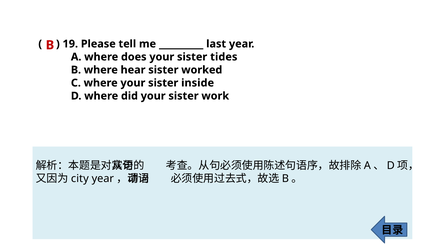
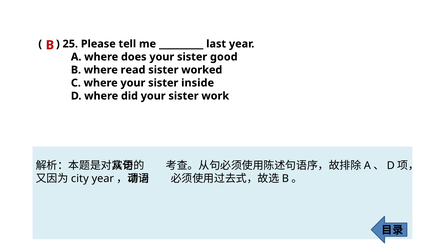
19: 19 -> 25
tides: tides -> good
hear: hear -> read
